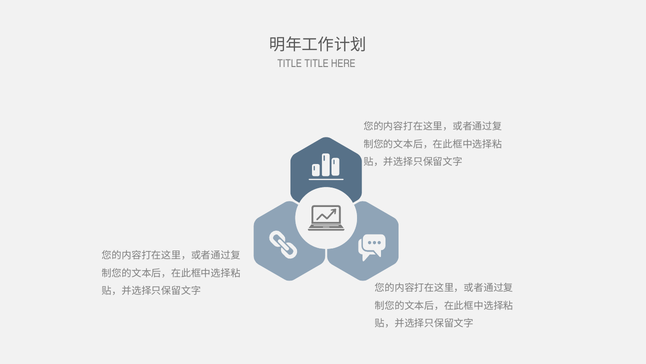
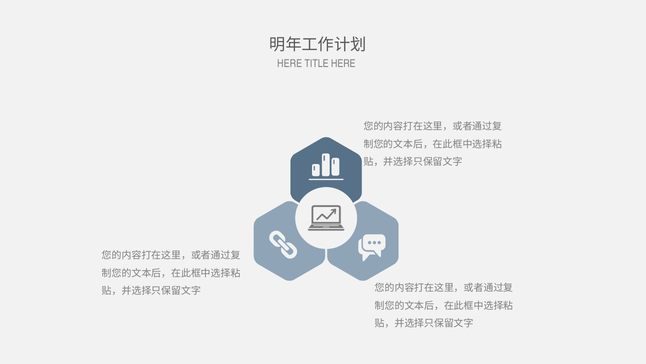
TITLE at (290, 64): TITLE -> HERE
